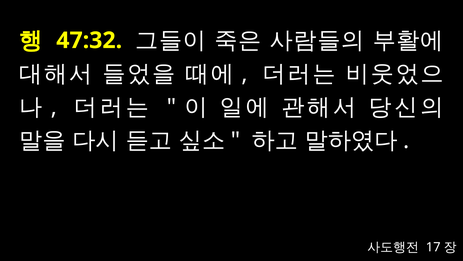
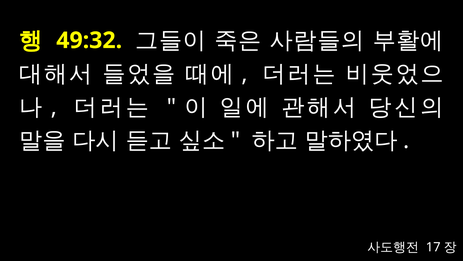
47:32: 47:32 -> 49:32
